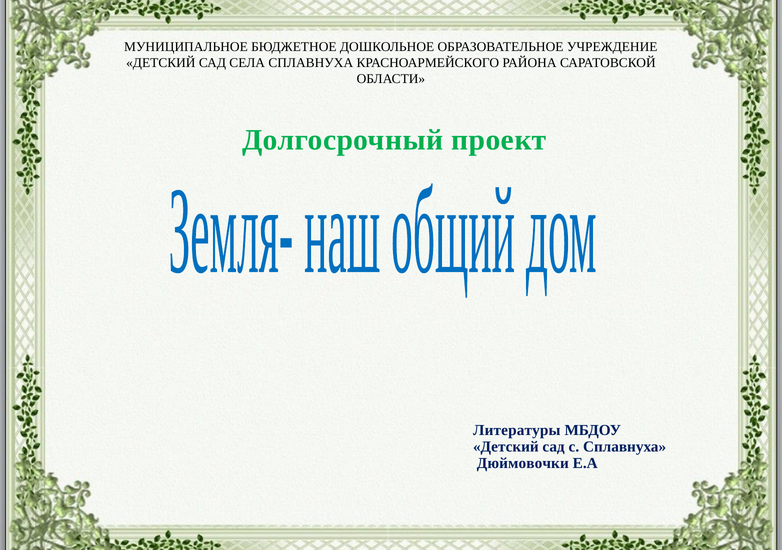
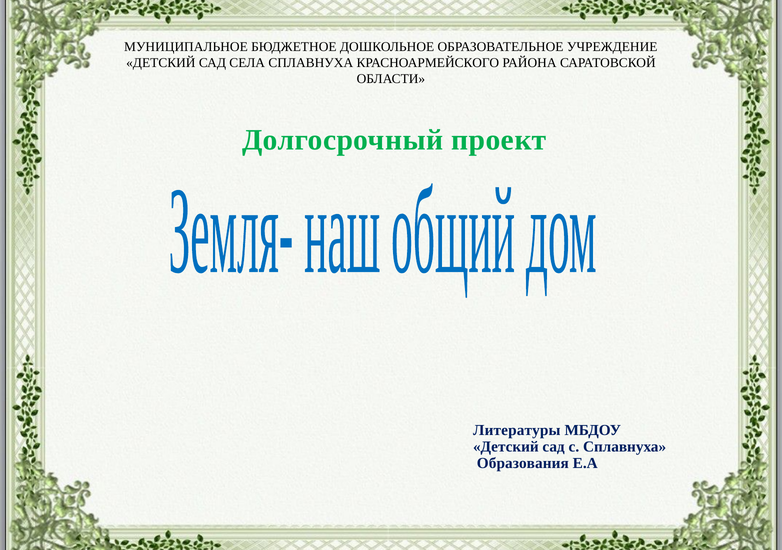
Дюймовочки: Дюймовочки -> Образования
